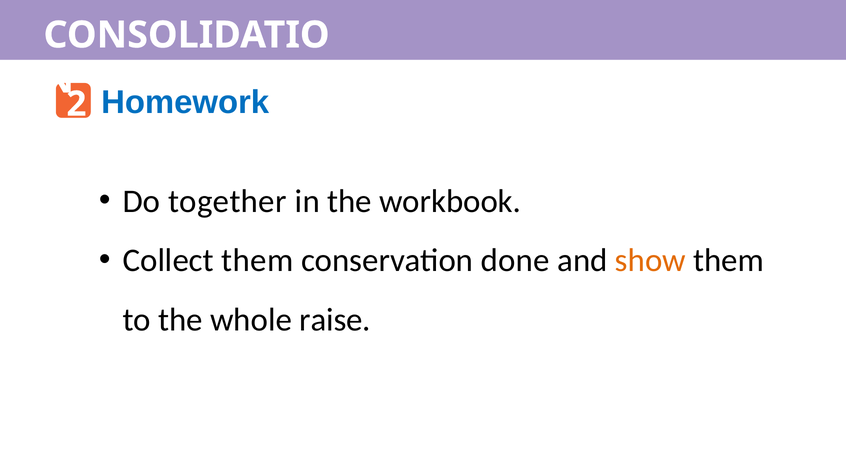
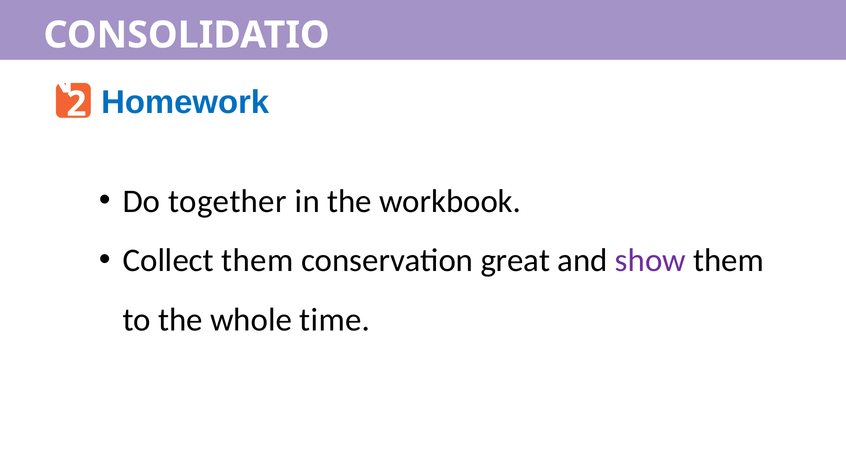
done: done -> great
show colour: orange -> purple
raise: raise -> time
